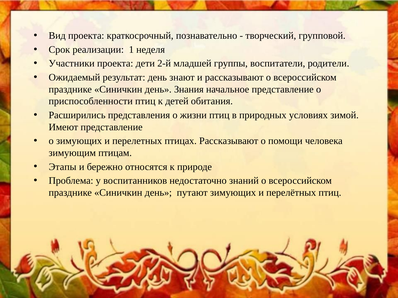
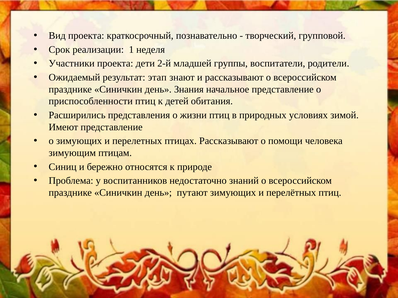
результат день: день -> этап
Этапы: Этапы -> Синиц
